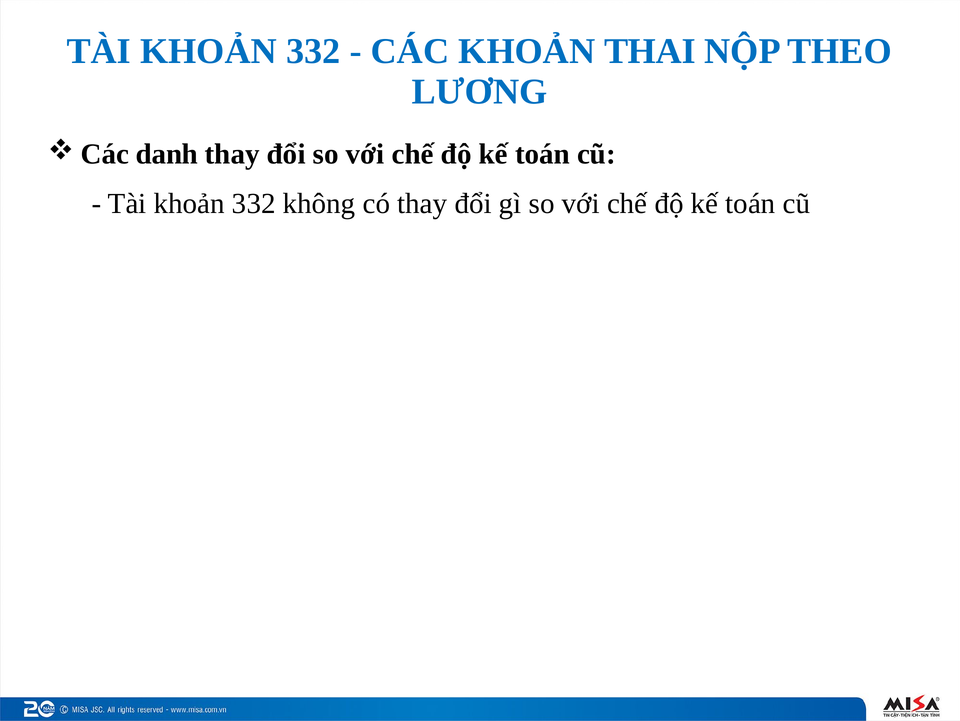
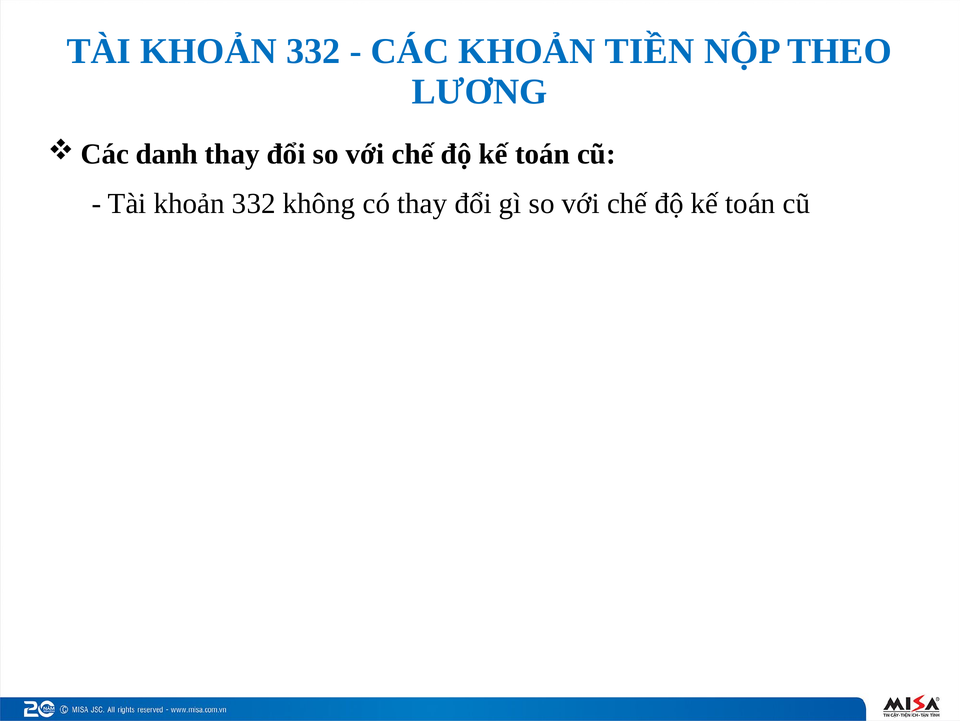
THAI: THAI -> TIỀN
